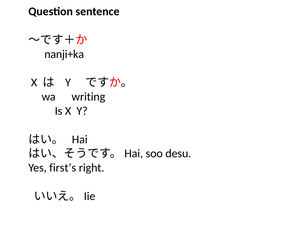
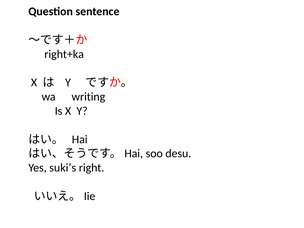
nanji+ka: nanji+ka -> right+ka
first’s: first’s -> suki’s
